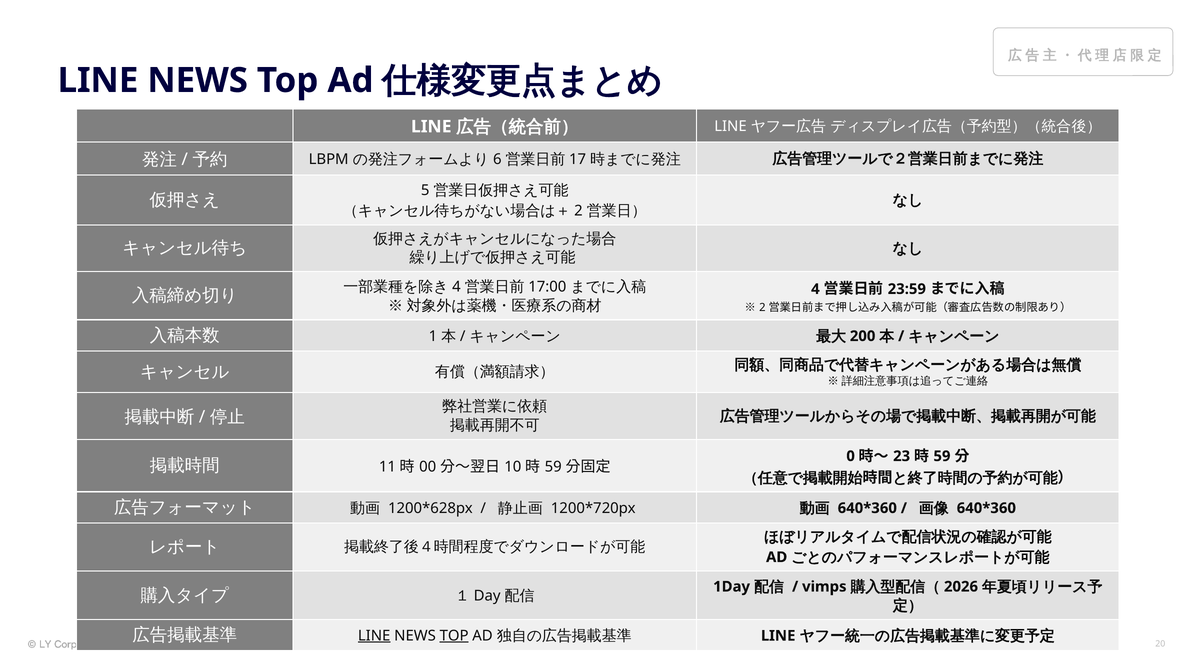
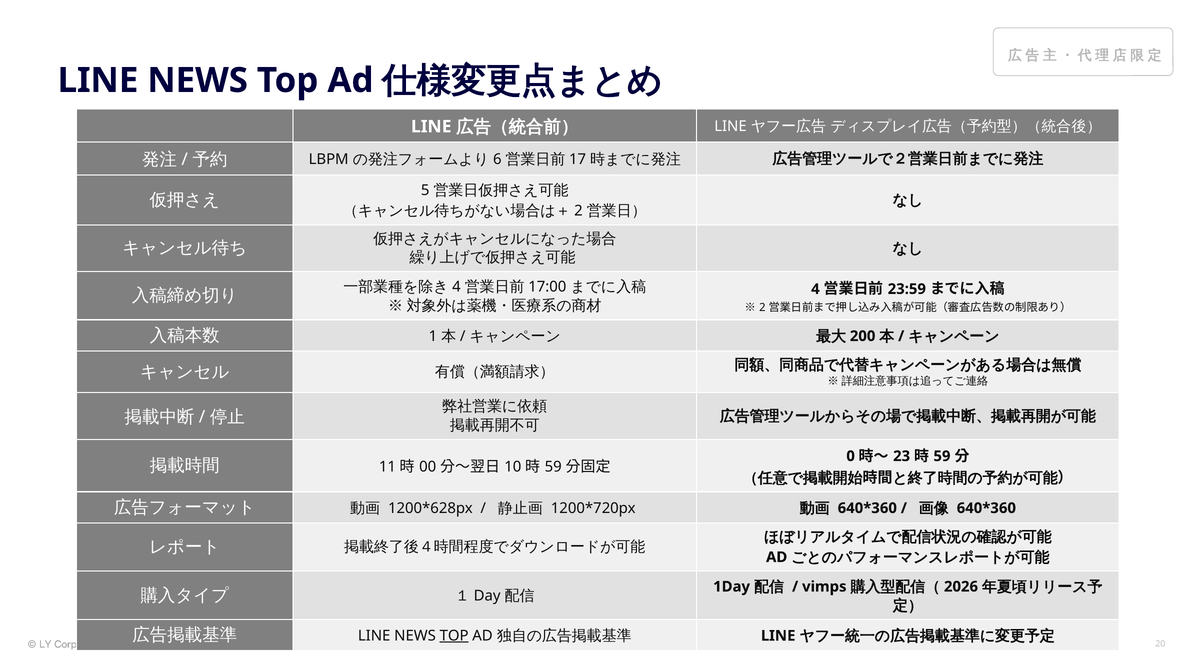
LINE at (374, 636) underline: present -> none
